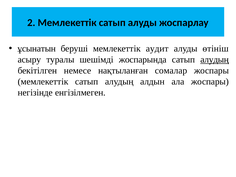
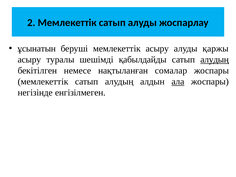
мемлекеттік аудит: аудит -> асыру
өтініш: өтініш -> қаржы
жоспарында: жоспарында -> қабылдайды
ала underline: none -> present
